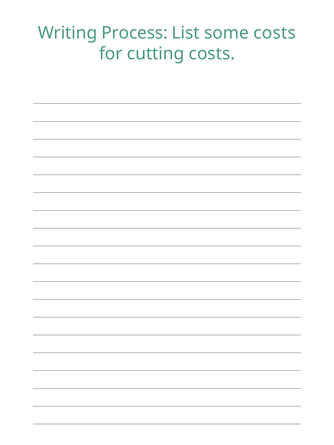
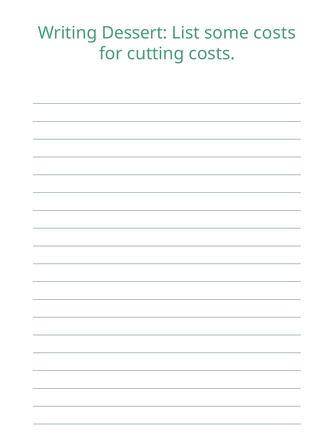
Process: Process -> Dessert
